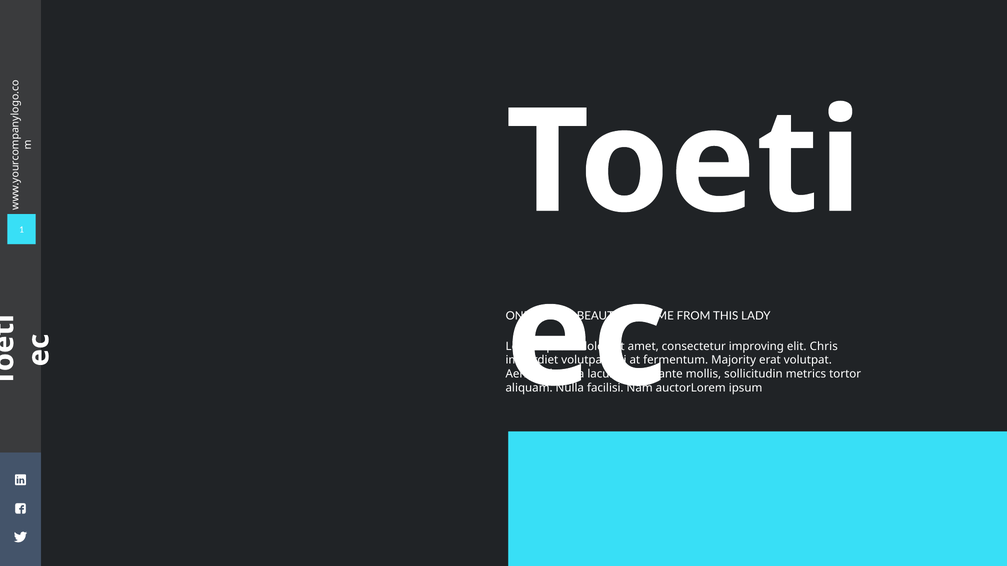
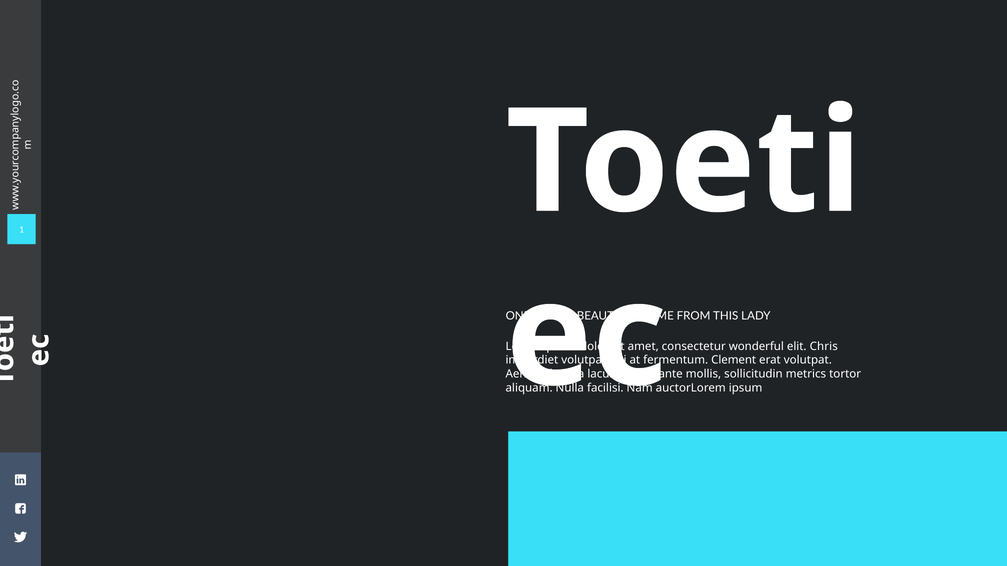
improving: improving -> wonderful
Majority: Majority -> Clement
